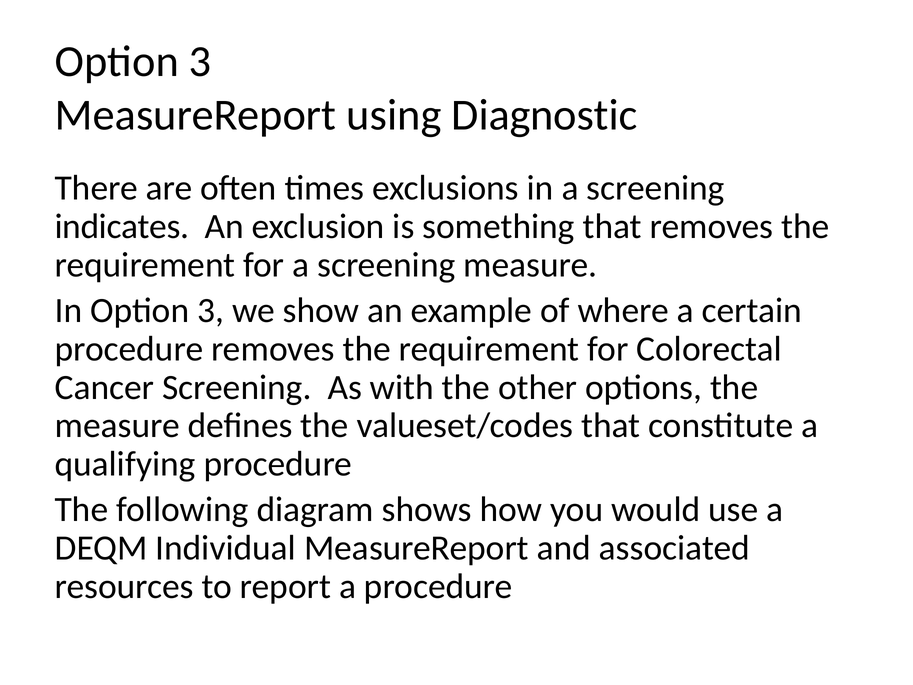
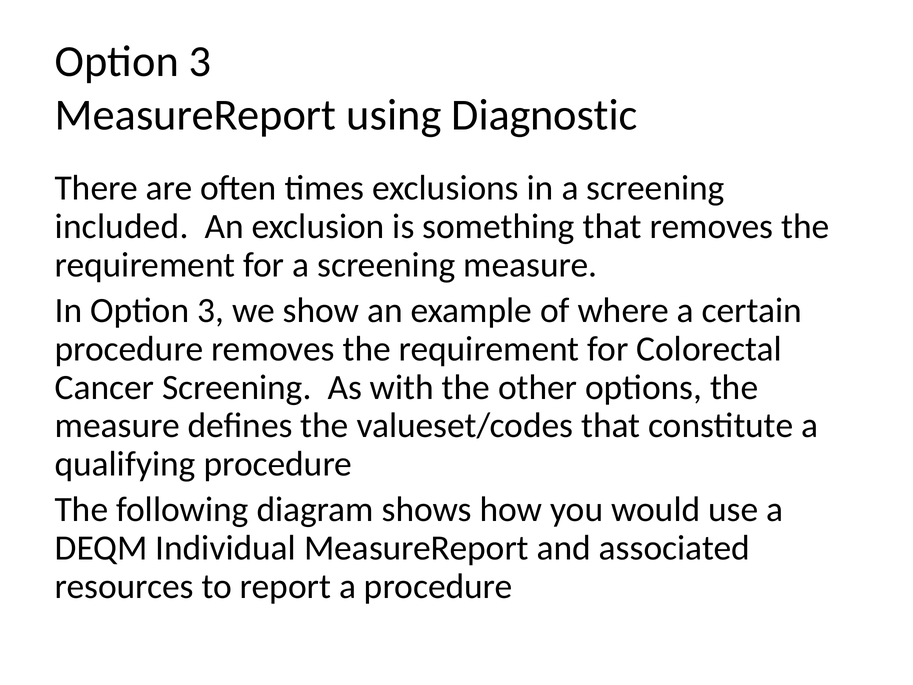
indicates: indicates -> included
